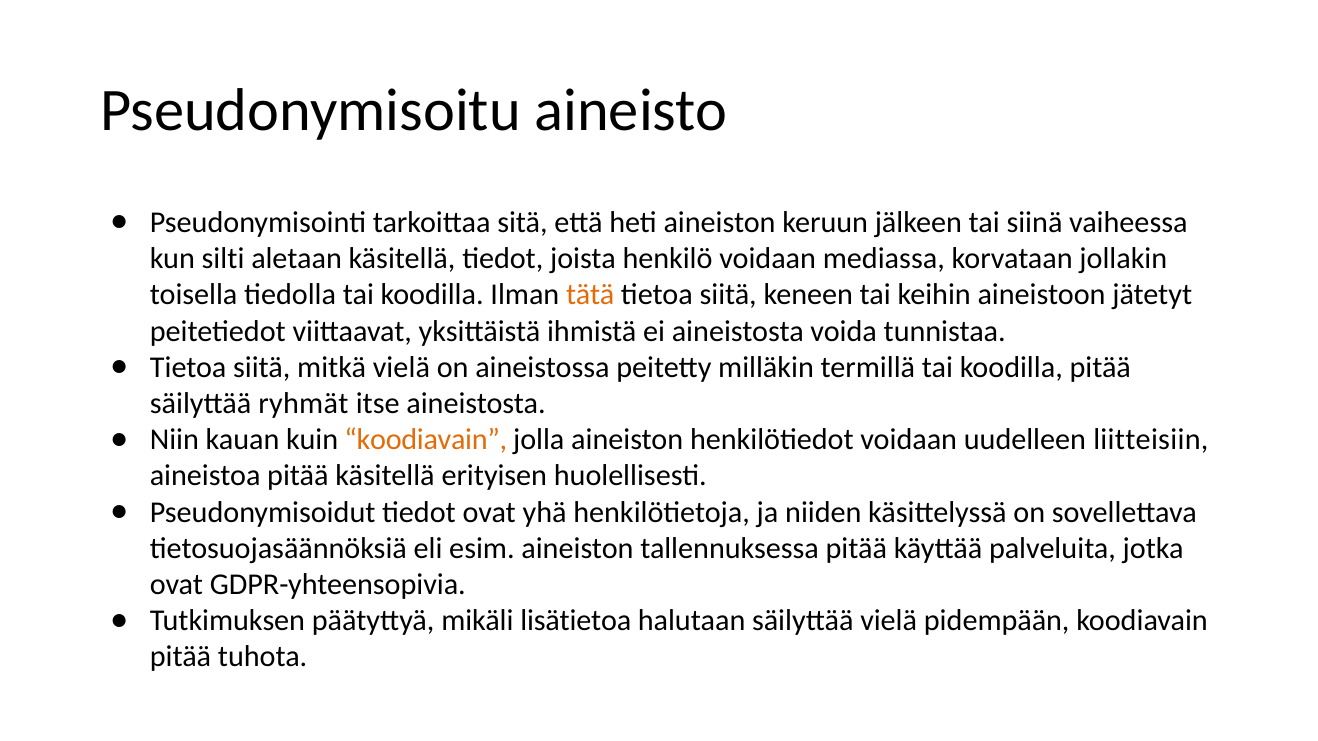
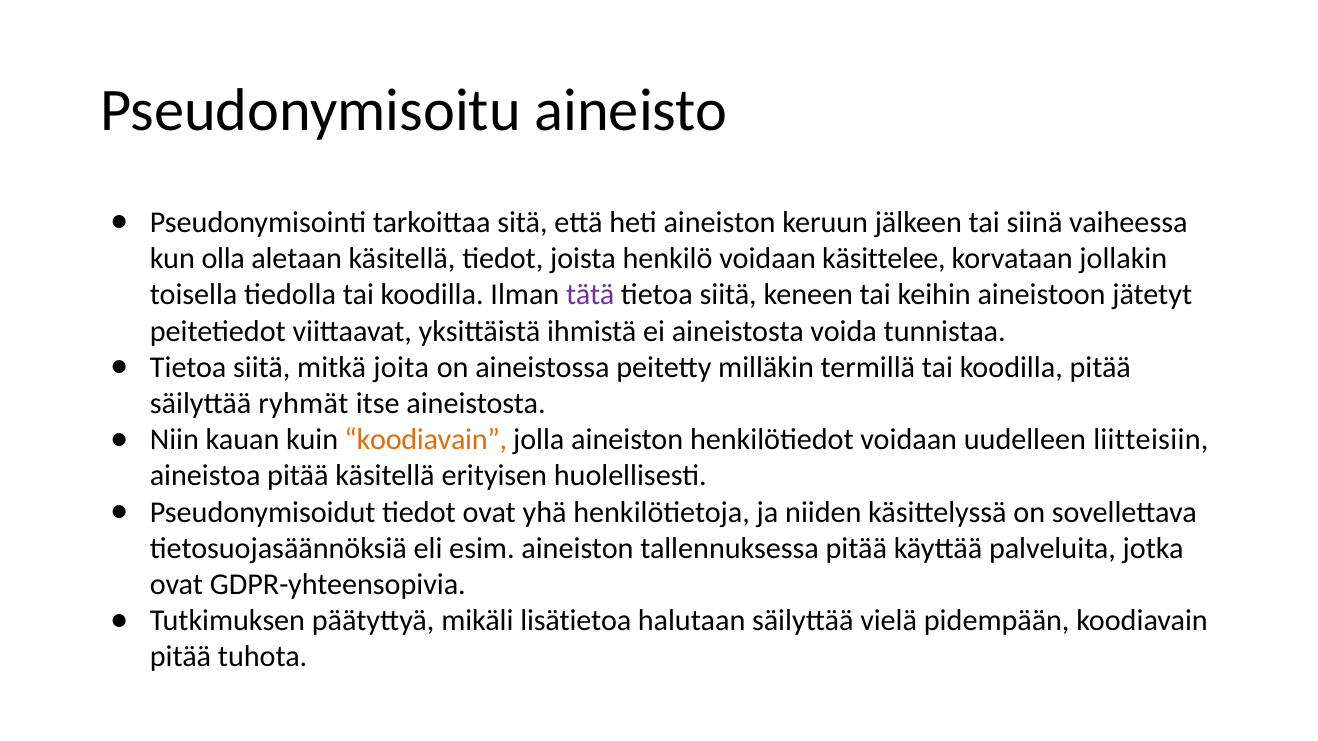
silti: silti -> olla
mediassa: mediassa -> käsittelee
tätä colour: orange -> purple
mitkä vielä: vielä -> joita
